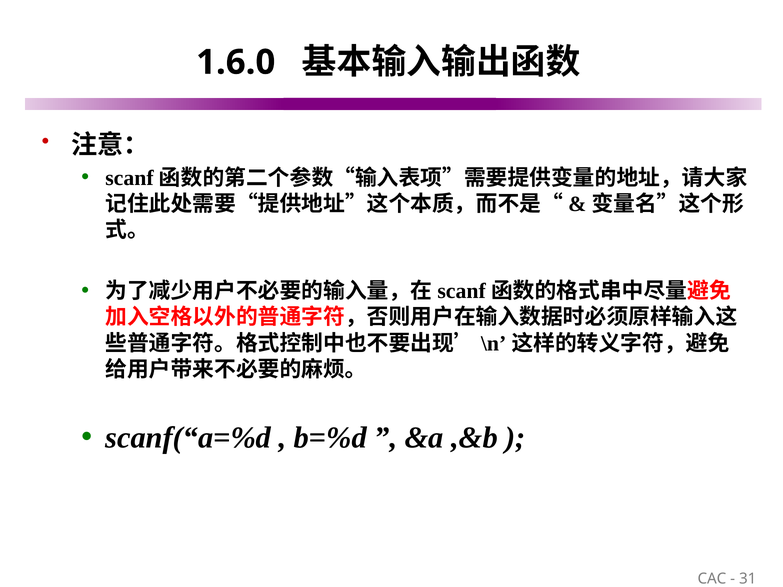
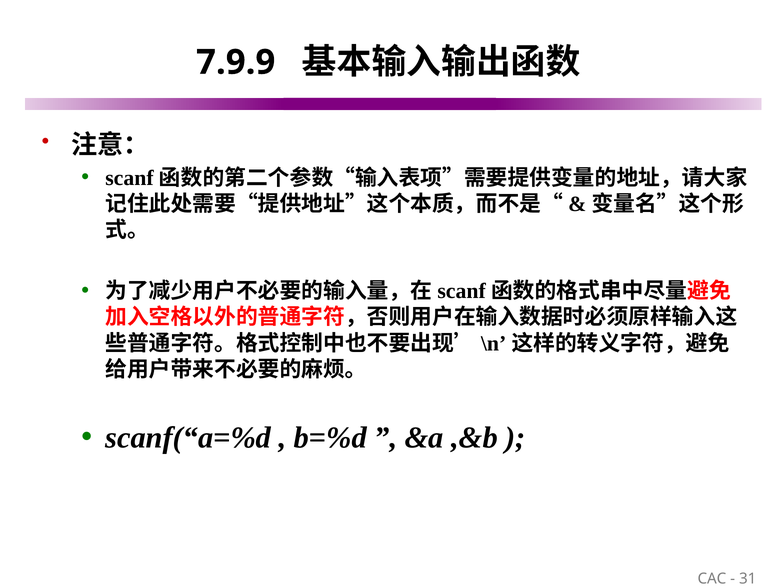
1.6.0: 1.6.0 -> 7.9.9
